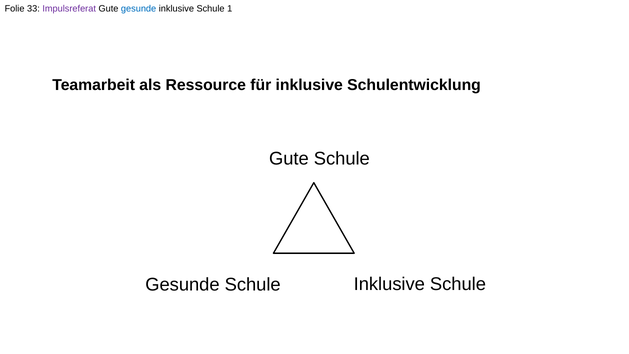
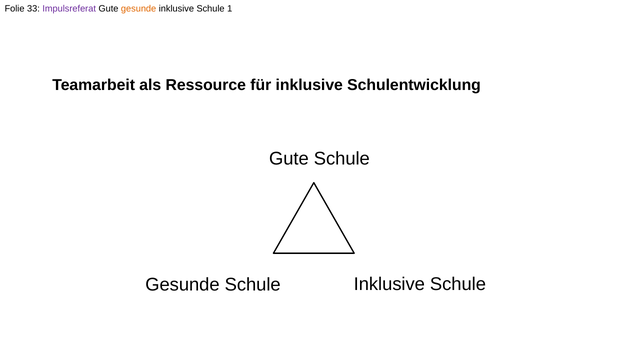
gesunde at (139, 8) colour: blue -> orange
